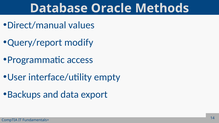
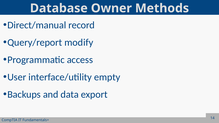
Oracle: Oracle -> Owner
values: values -> record
